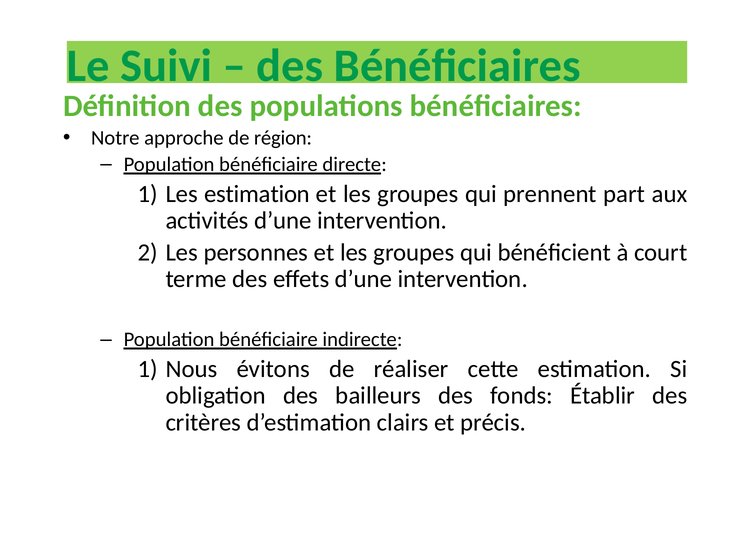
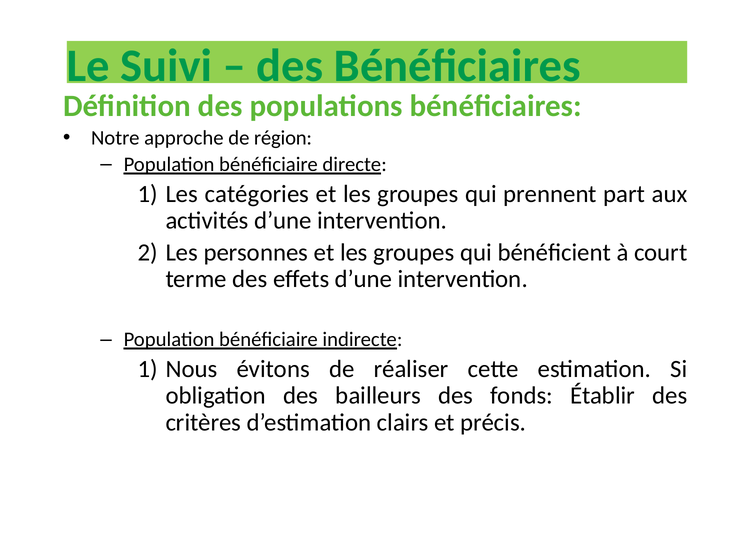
Les estimation: estimation -> catégories
